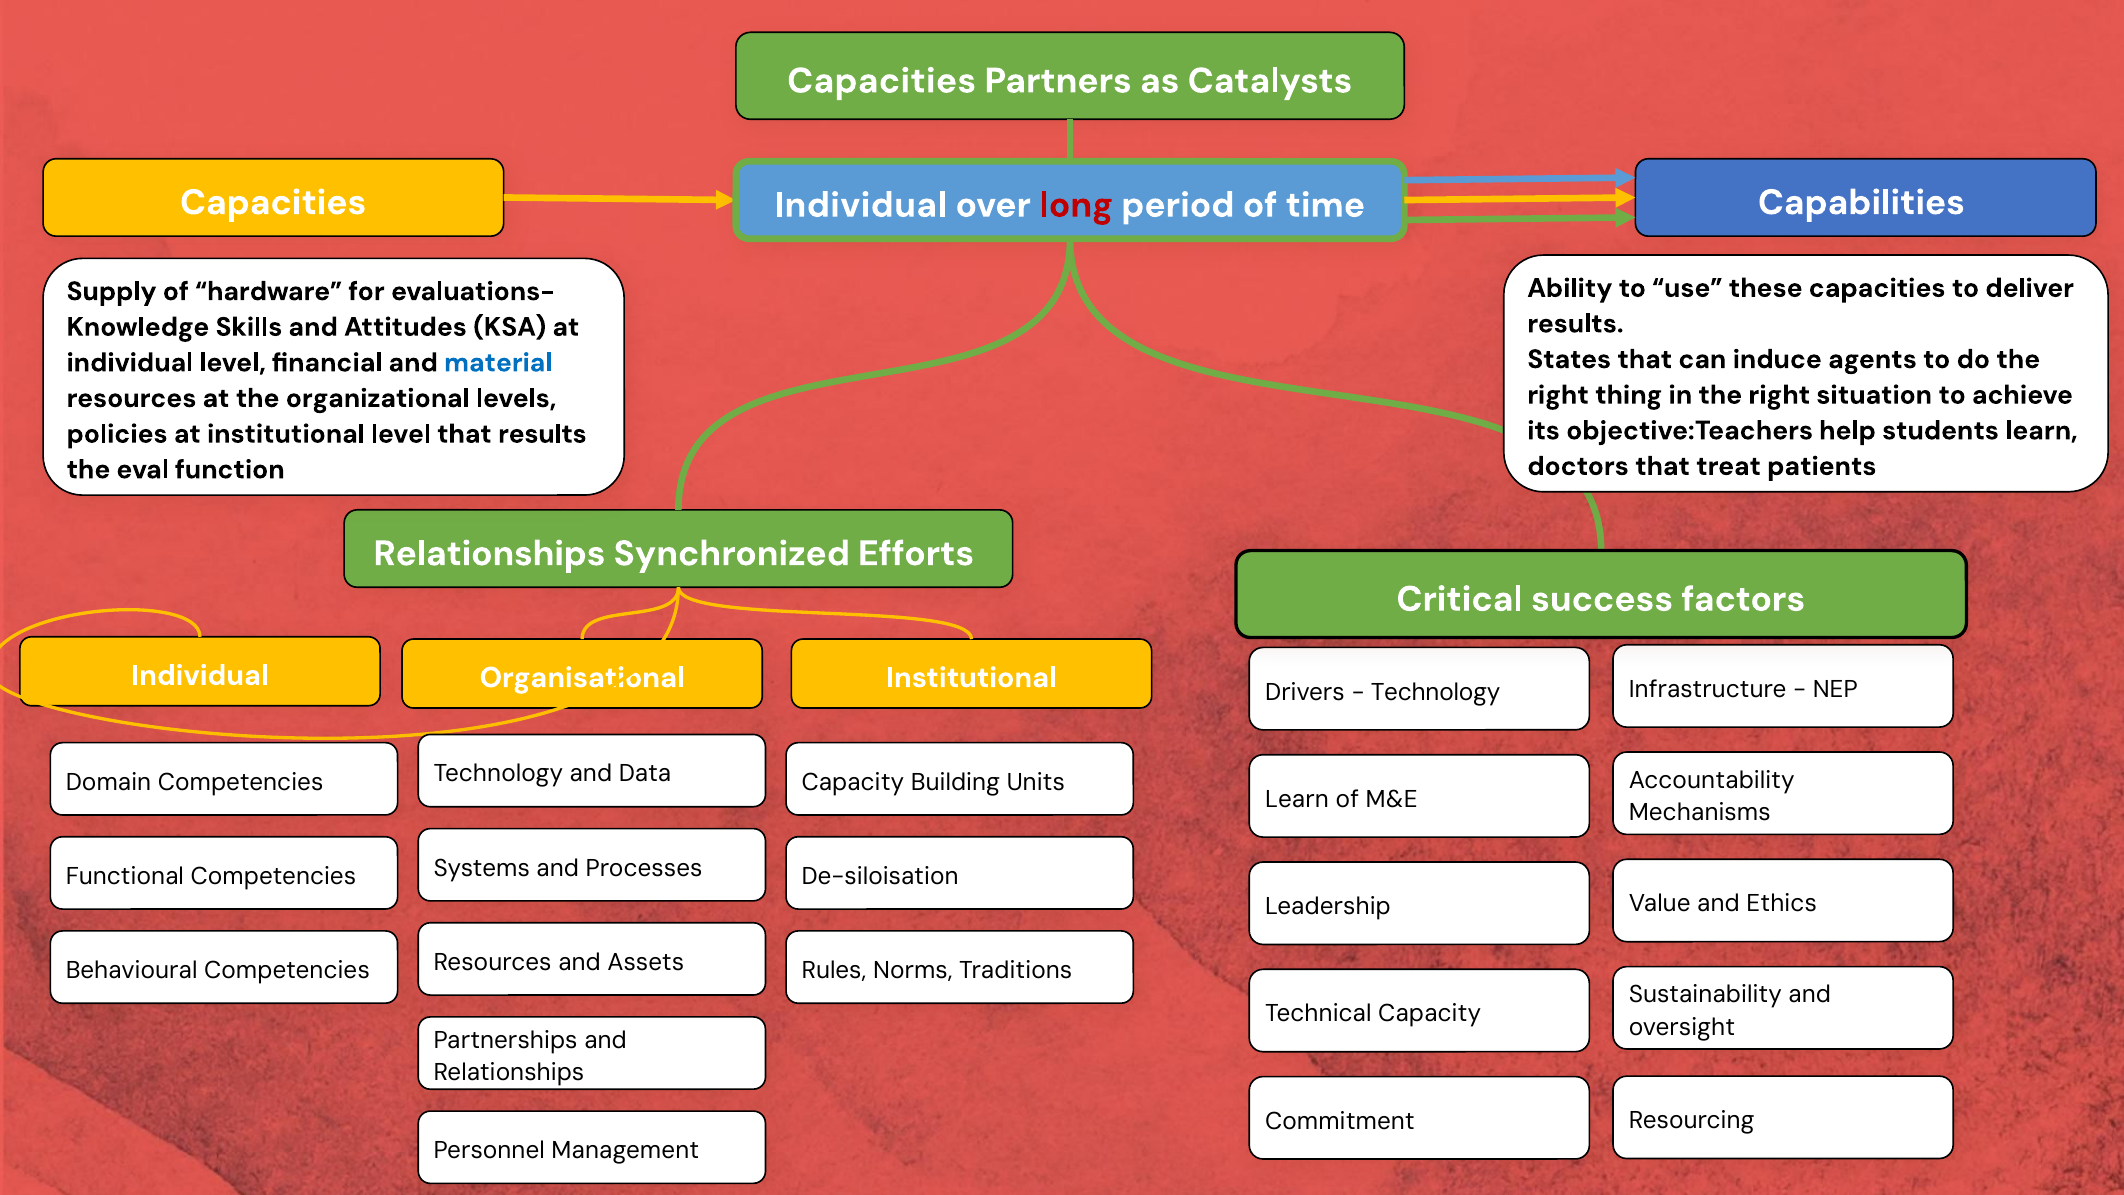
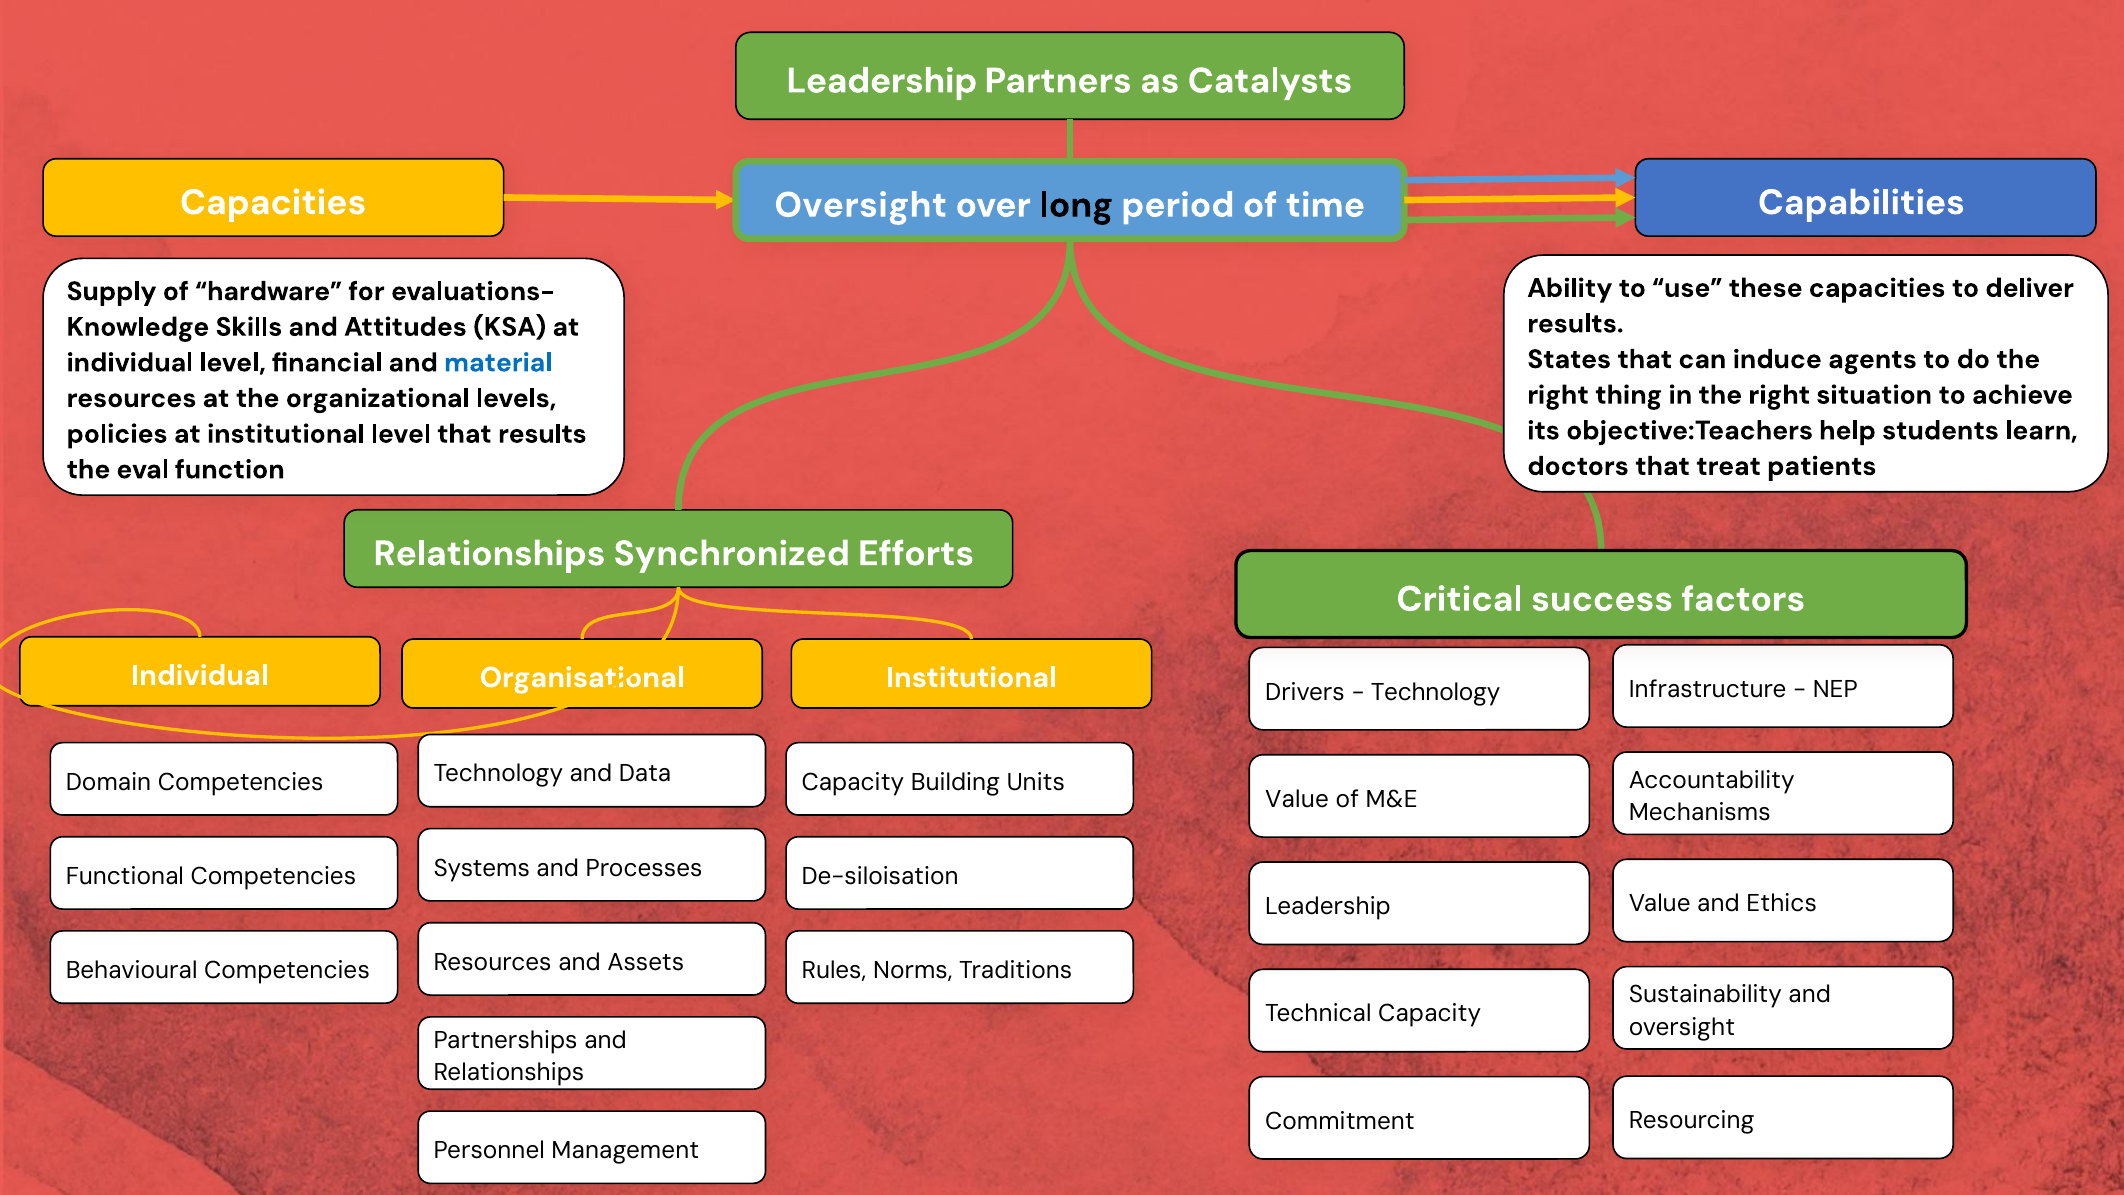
Capacities at (882, 81): Capacities -> Leadership
Individual at (861, 205): Individual -> Oversight
long colour: red -> black
Learn at (1297, 799): Learn -> Value
